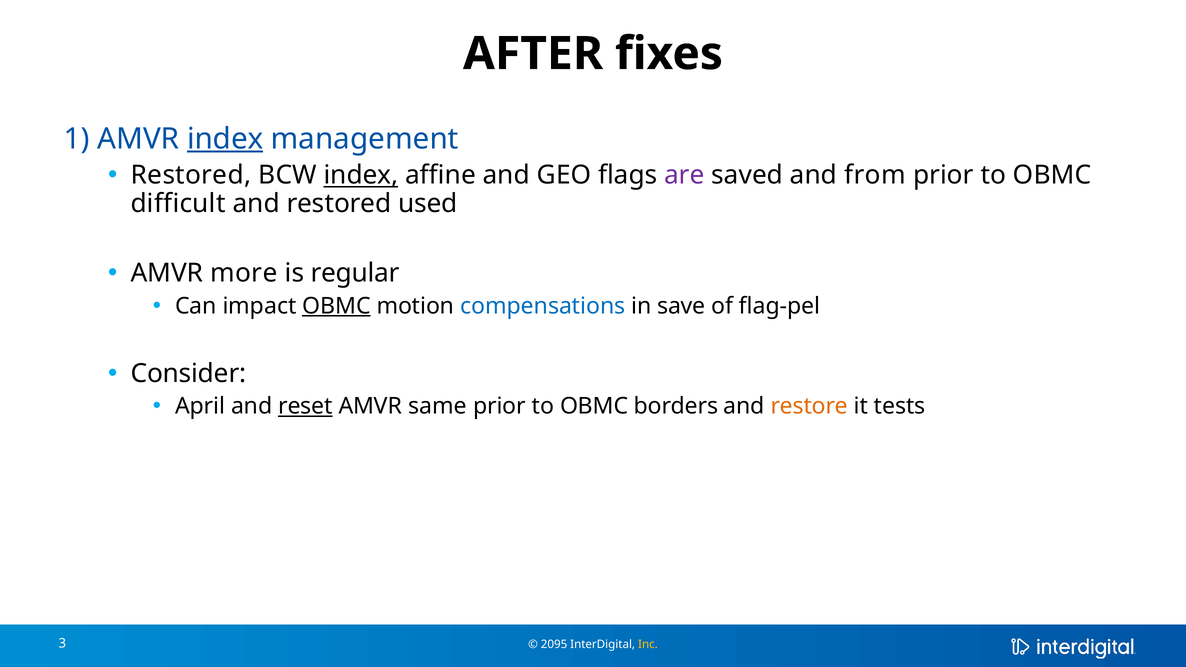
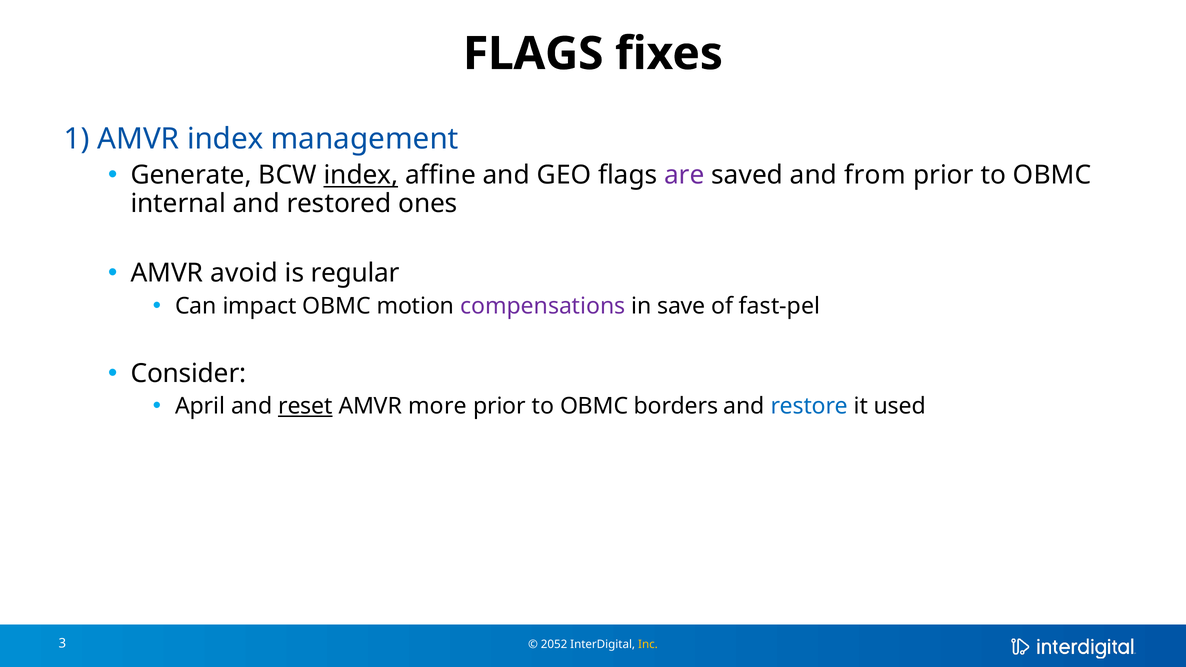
AFTER at (533, 54): AFTER -> FLAGS
index at (225, 139) underline: present -> none
Restored at (191, 175): Restored -> Generate
difficult: difficult -> internal
used: used -> ones
more: more -> avoid
OBMC at (336, 306) underline: present -> none
compensations colour: blue -> purple
flag-pel: flag-pel -> fast-pel
same: same -> more
restore colour: orange -> blue
tests: tests -> used
2095: 2095 -> 2052
